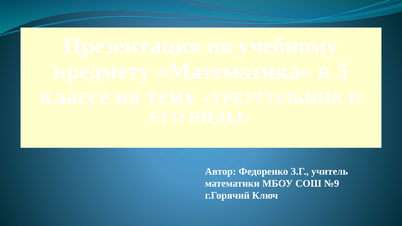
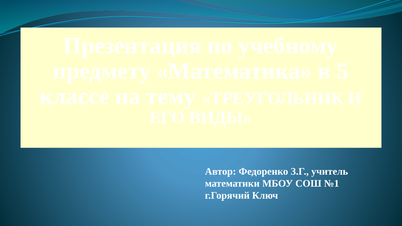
№9: №9 -> №1
